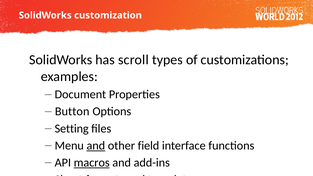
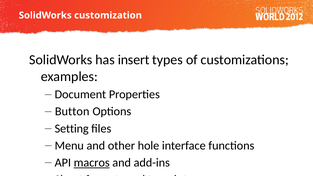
scroll: scroll -> insert
and at (96, 146) underline: present -> none
field: field -> hole
